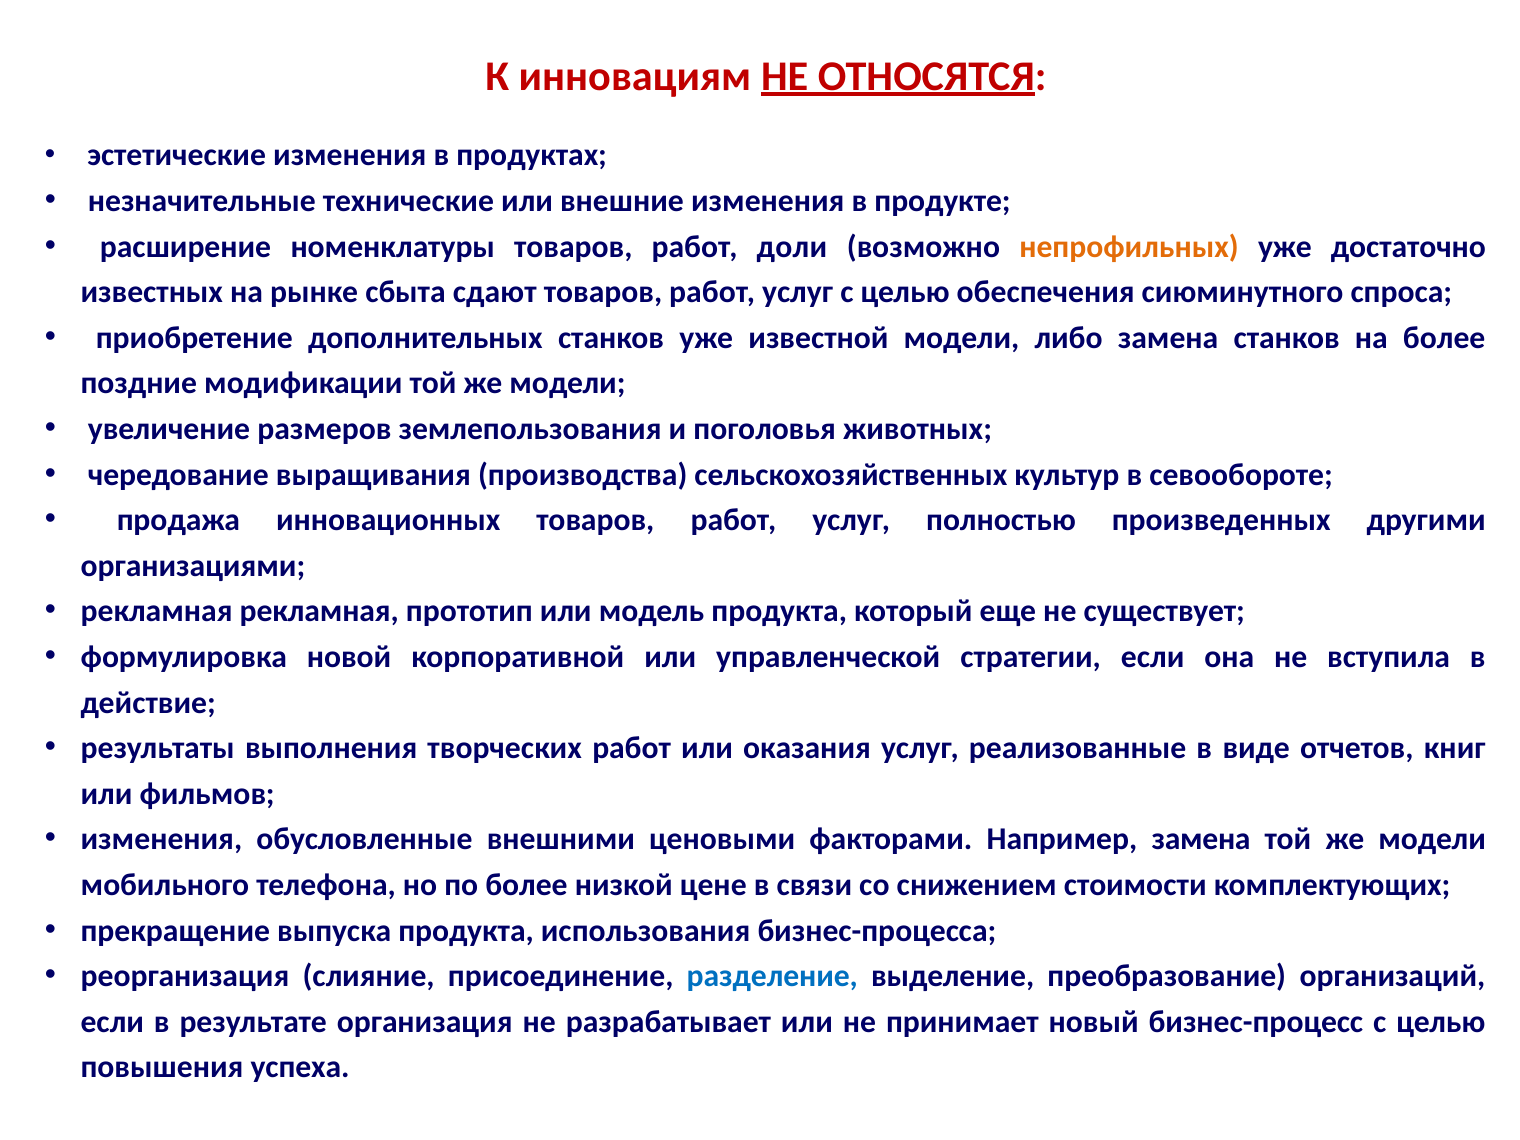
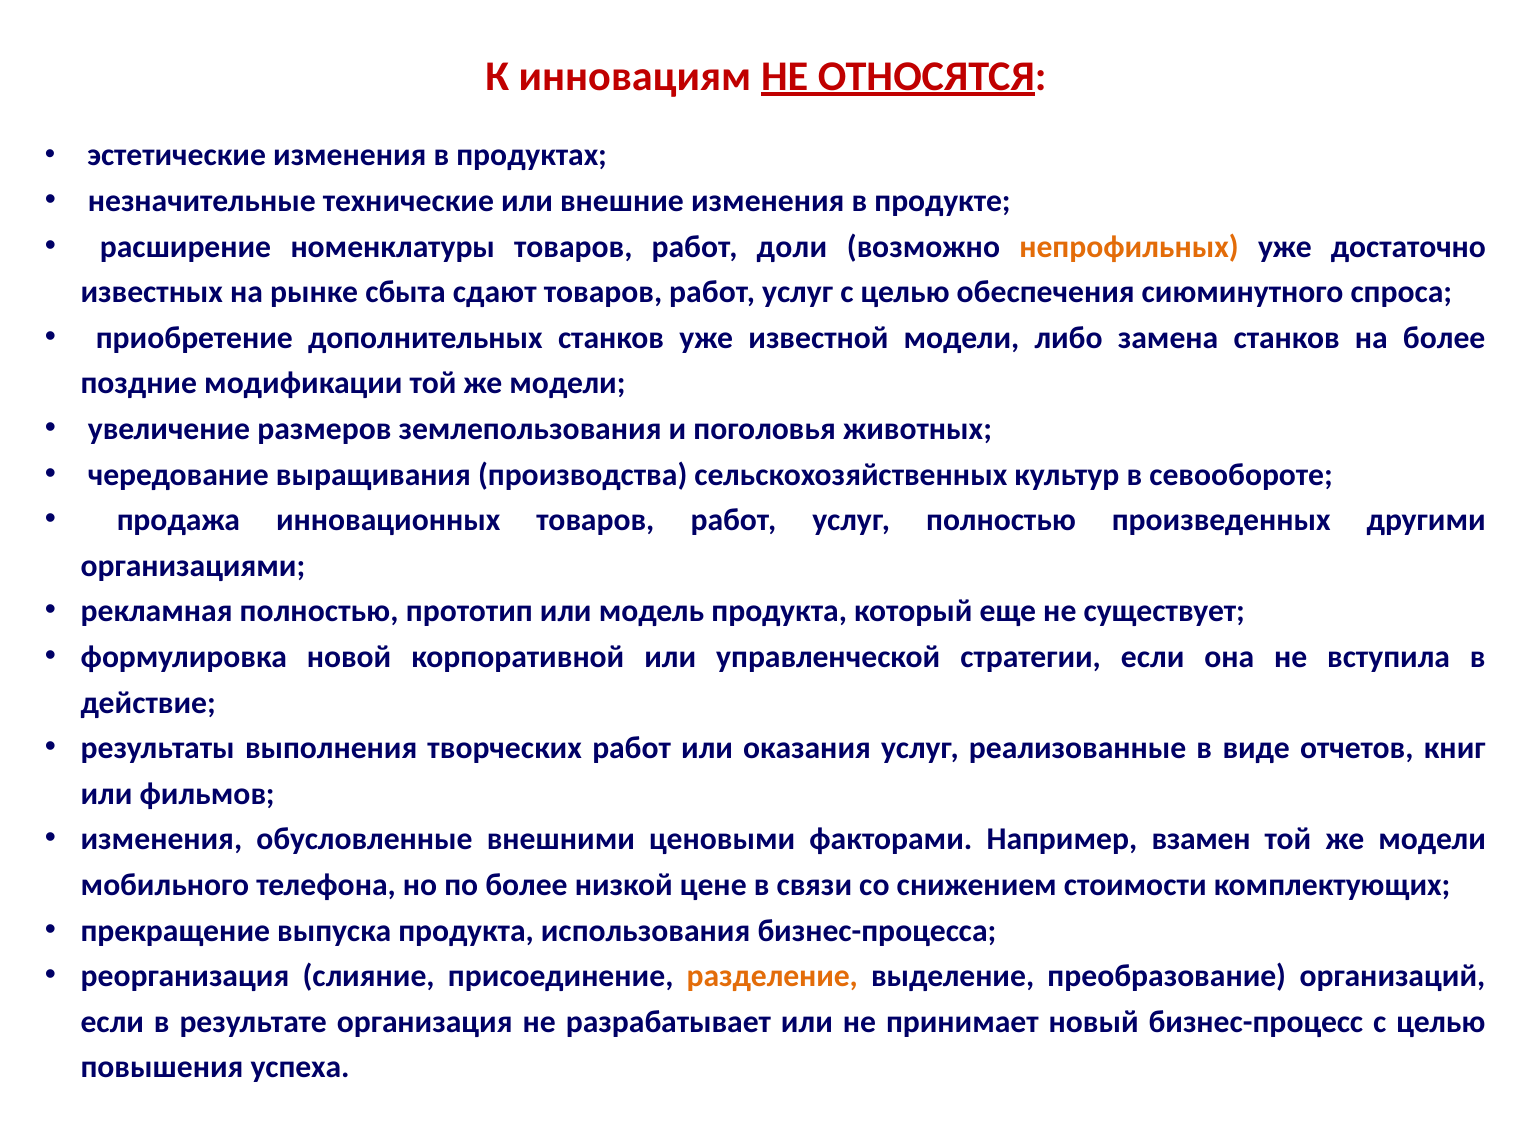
рекламная рекламная: рекламная -> полностью
Например замена: замена -> взамен
разделение colour: blue -> orange
